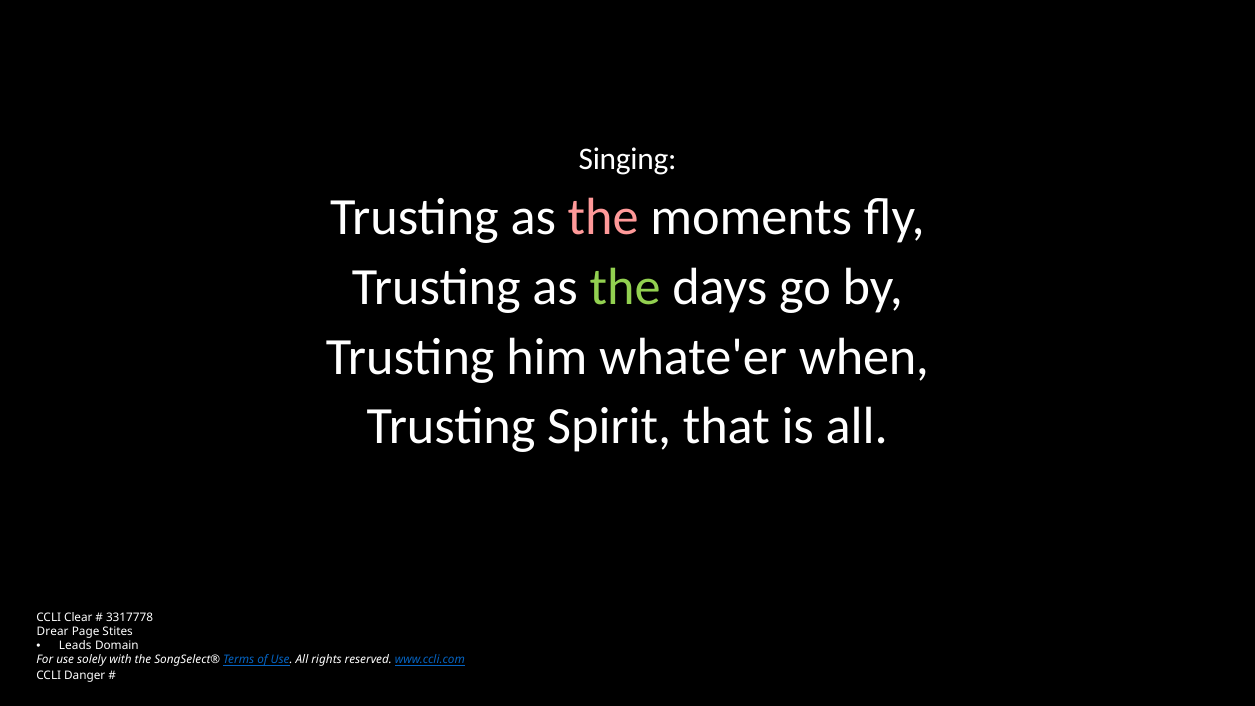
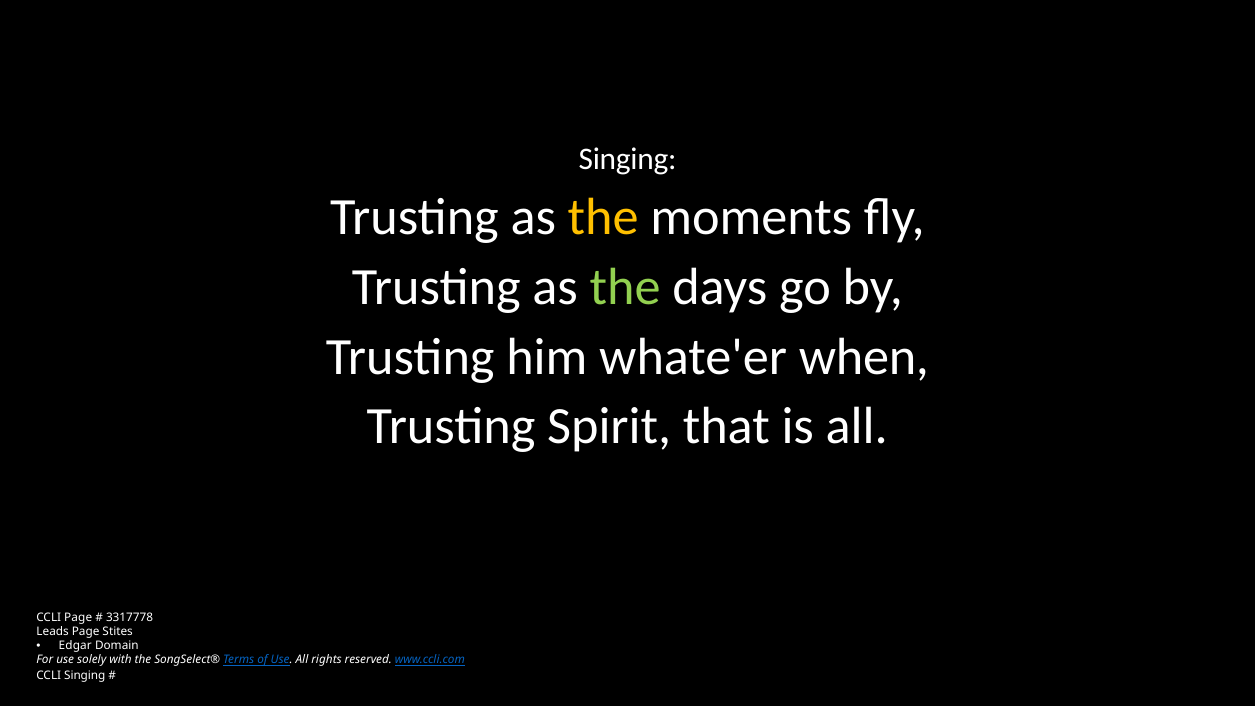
the at (603, 218) colour: pink -> yellow
CCLI Clear: Clear -> Page
Drear: Drear -> Leads
Leads: Leads -> Edgar
CCLI Danger: Danger -> Singing
